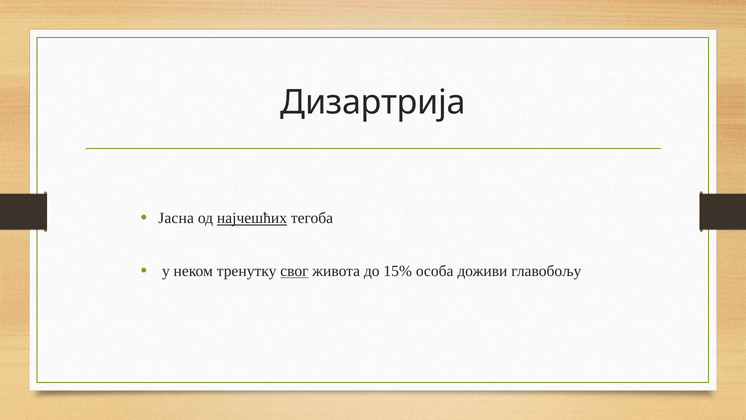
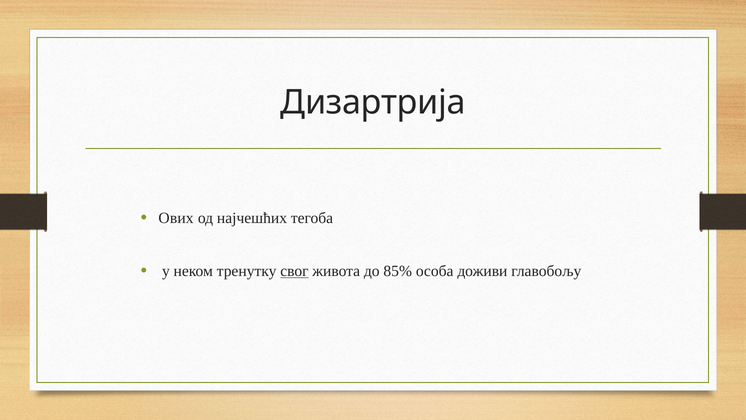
Јасна: Јасна -> Ових
најчешћих underline: present -> none
15%: 15% -> 85%
